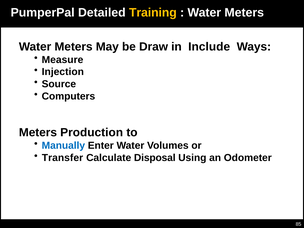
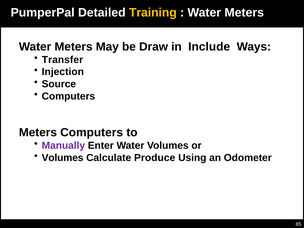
Measure: Measure -> Transfer
Meters Production: Production -> Computers
Manually colour: blue -> purple
Transfer at (62, 158): Transfer -> Volumes
Disposal: Disposal -> Produce
